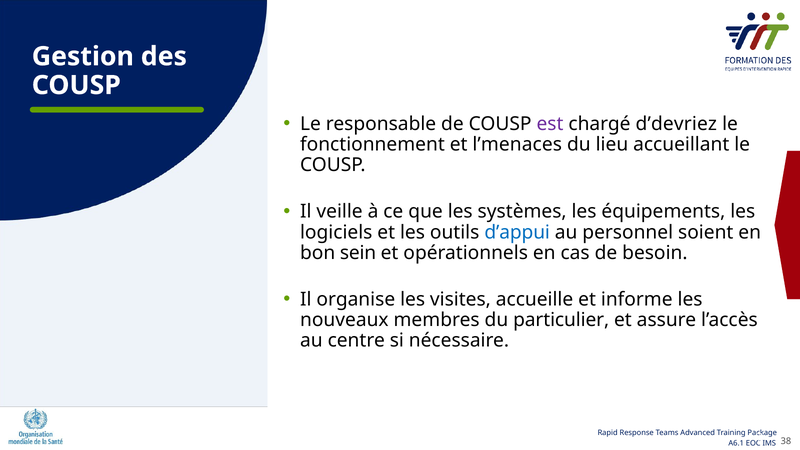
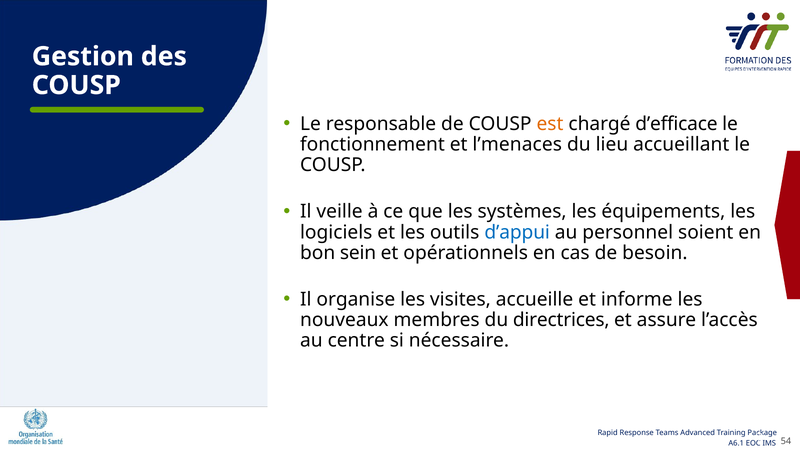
est colour: purple -> orange
d’devriez: d’devriez -> d’efficace
particulier: particulier -> directrices
38: 38 -> 54
